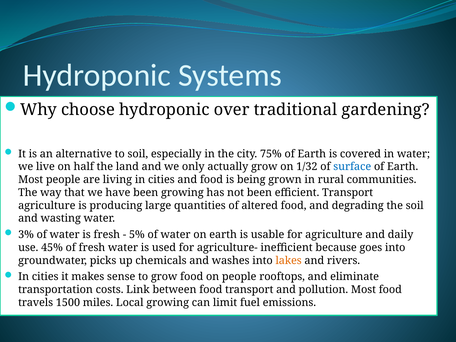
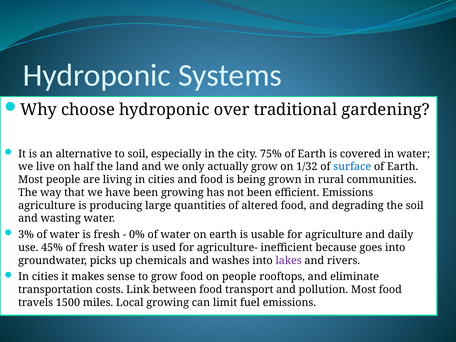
efficient Transport: Transport -> Emissions
5%: 5% -> 0%
lakes colour: orange -> purple
